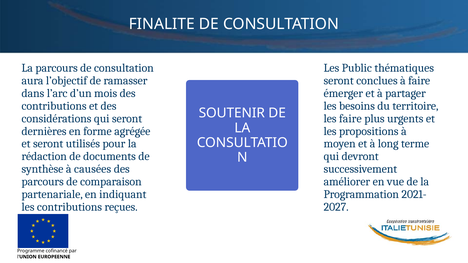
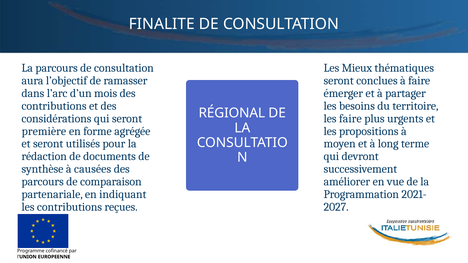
Public: Public -> Mieux
SOUTENIR: SOUTENIR -> RÉGIONAL
dernières: dernières -> première
